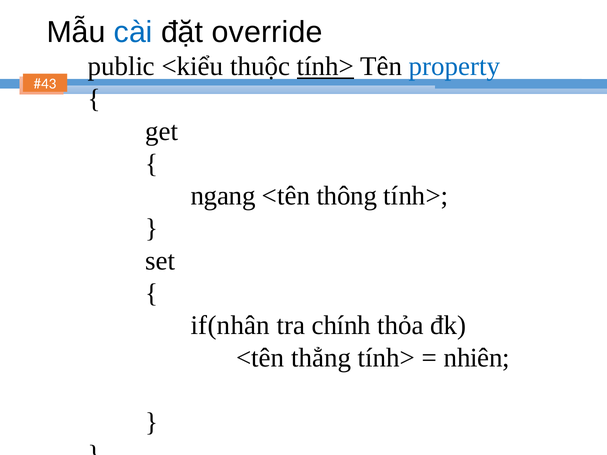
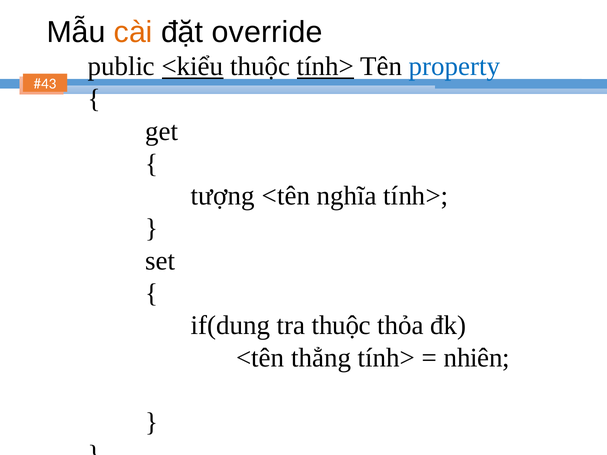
cài colour: blue -> orange
<kiểu underline: none -> present
ngang: ngang -> tượng
thông: thông -> nghĩa
if(nhân: if(nhân -> if(dung
tra chính: chính -> thuộc
